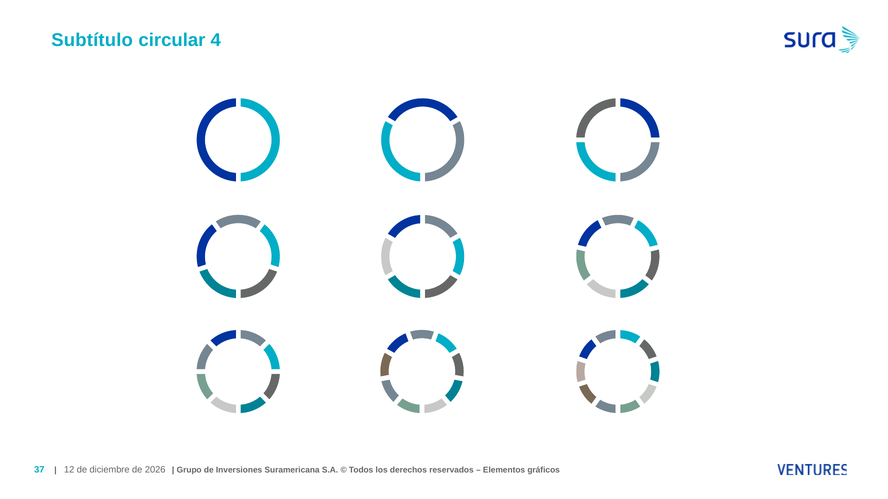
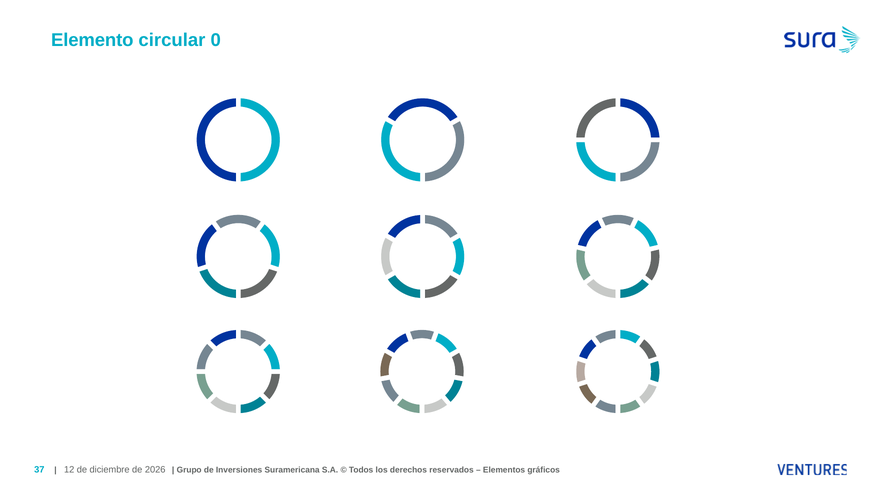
Subtítulo: Subtítulo -> Elemento
4: 4 -> 0
